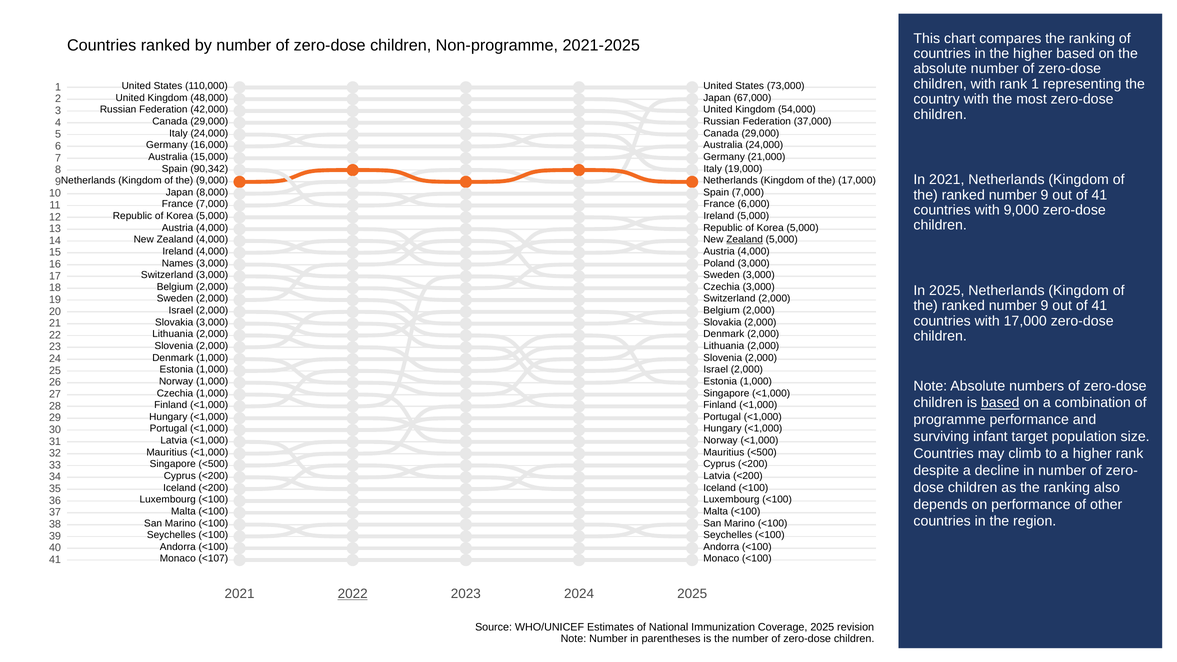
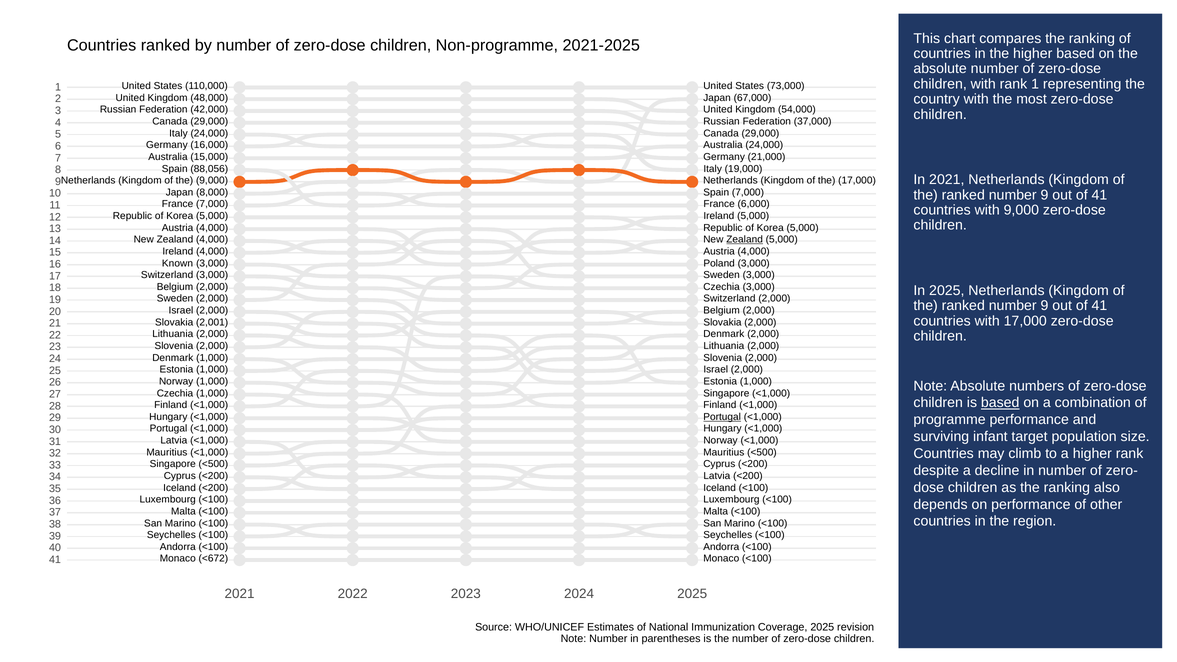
90,342: 90,342 -> 88,056
Names: Names -> Known
Slovakia 3,000: 3,000 -> 2,001
Portugal at (722, 417) underline: none -> present
<107: <107 -> <672
2022 underline: present -> none
